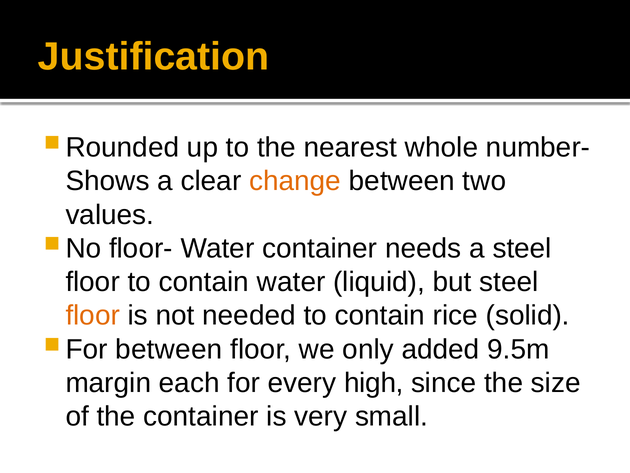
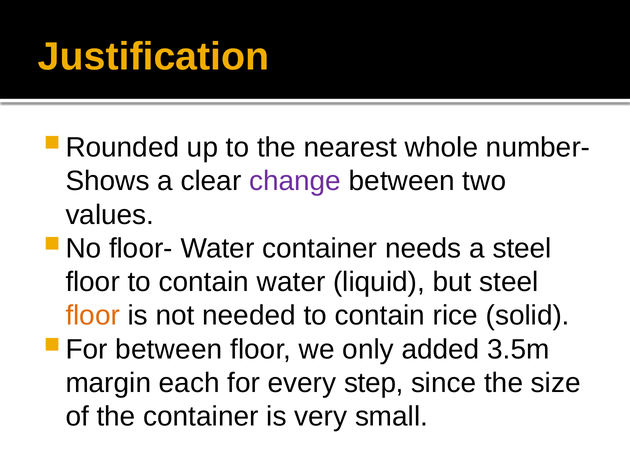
change colour: orange -> purple
9.5m: 9.5m -> 3.5m
high: high -> step
